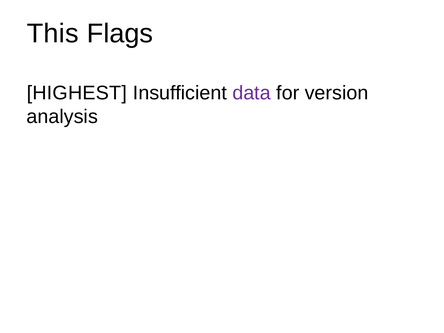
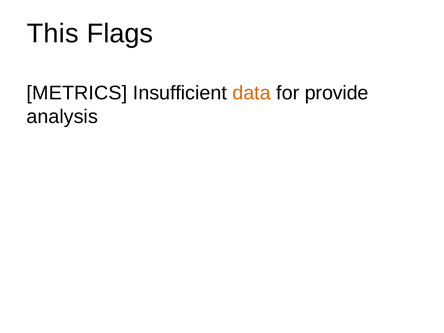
HIGHEST: HIGHEST -> METRICS
data colour: purple -> orange
version: version -> provide
